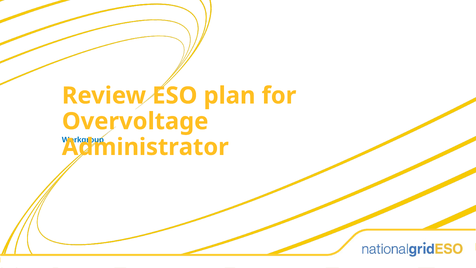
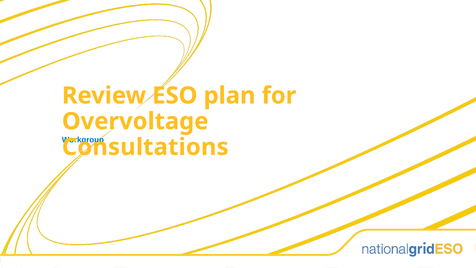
Administrator: Administrator -> Consultations
